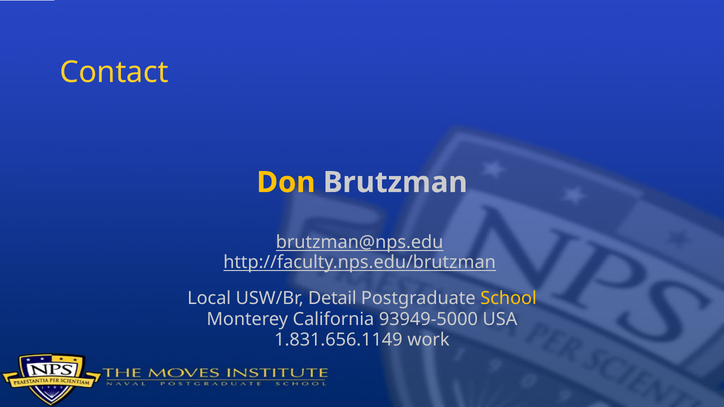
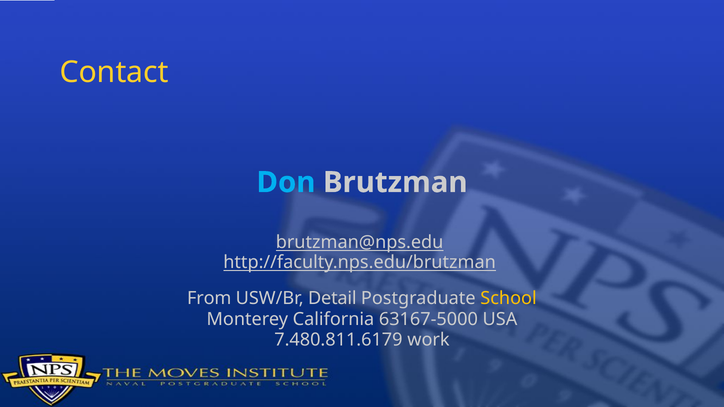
Don colour: yellow -> light blue
Local: Local -> From
93949-5000: 93949-5000 -> 63167-5000
1.831.656.1149: 1.831.656.1149 -> 7.480.811.6179
